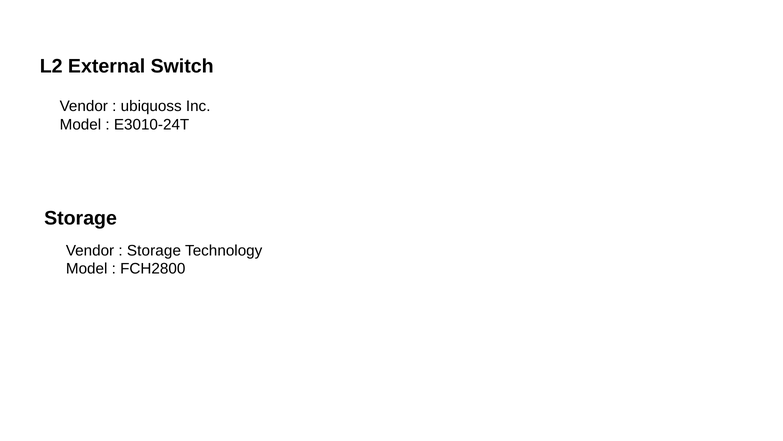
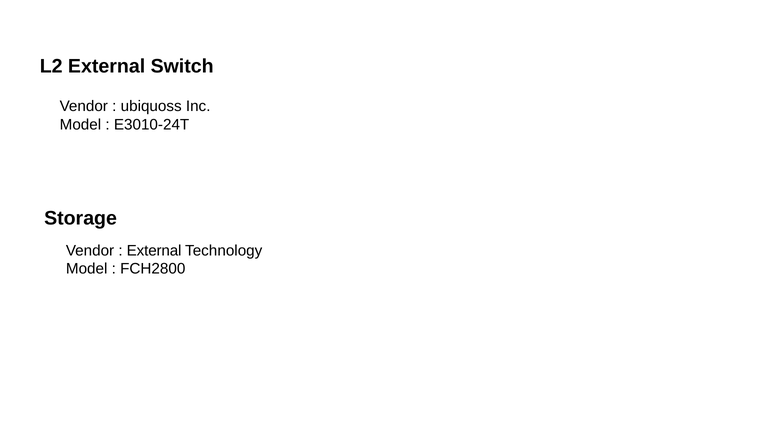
Storage at (154, 250): Storage -> External
